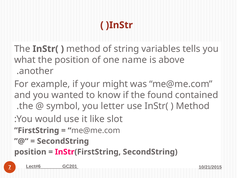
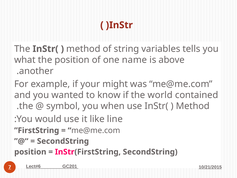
found: found -> world
letter: letter -> when
slot: slot -> line
